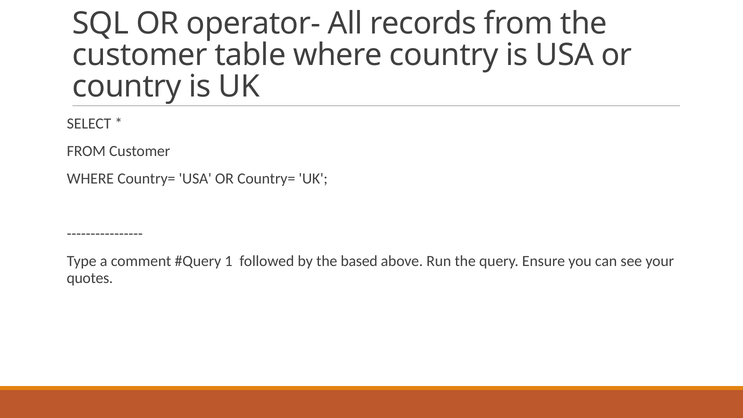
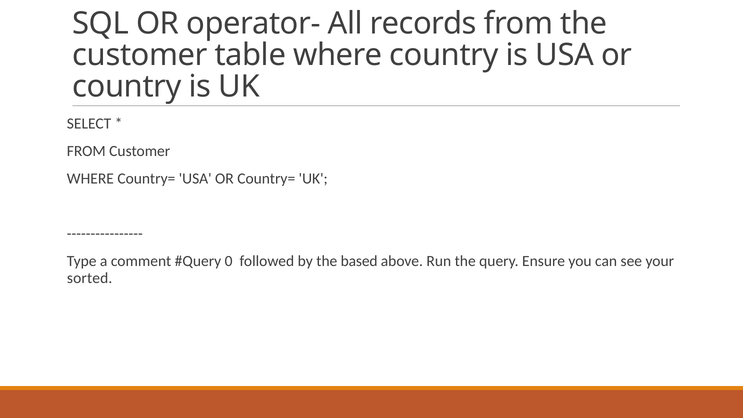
1: 1 -> 0
quotes: quotes -> sorted
